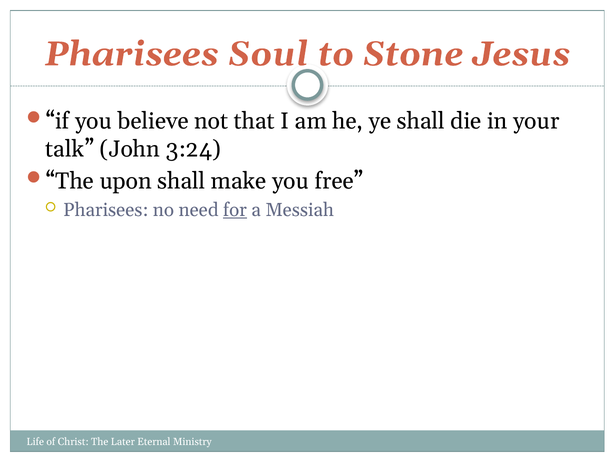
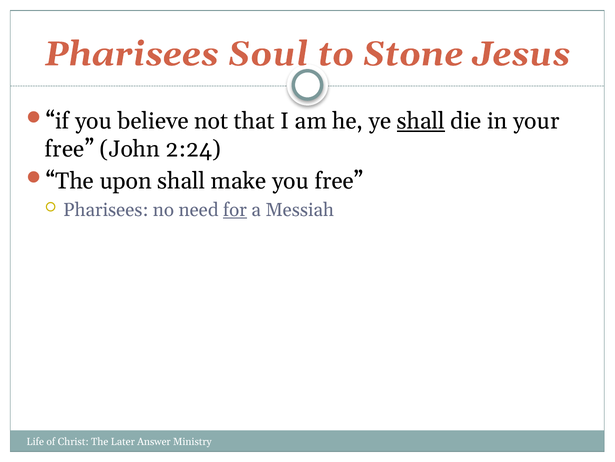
shall at (421, 121) underline: none -> present
talk at (70, 149): talk -> free
3:24: 3:24 -> 2:24
Eternal: Eternal -> Answer
